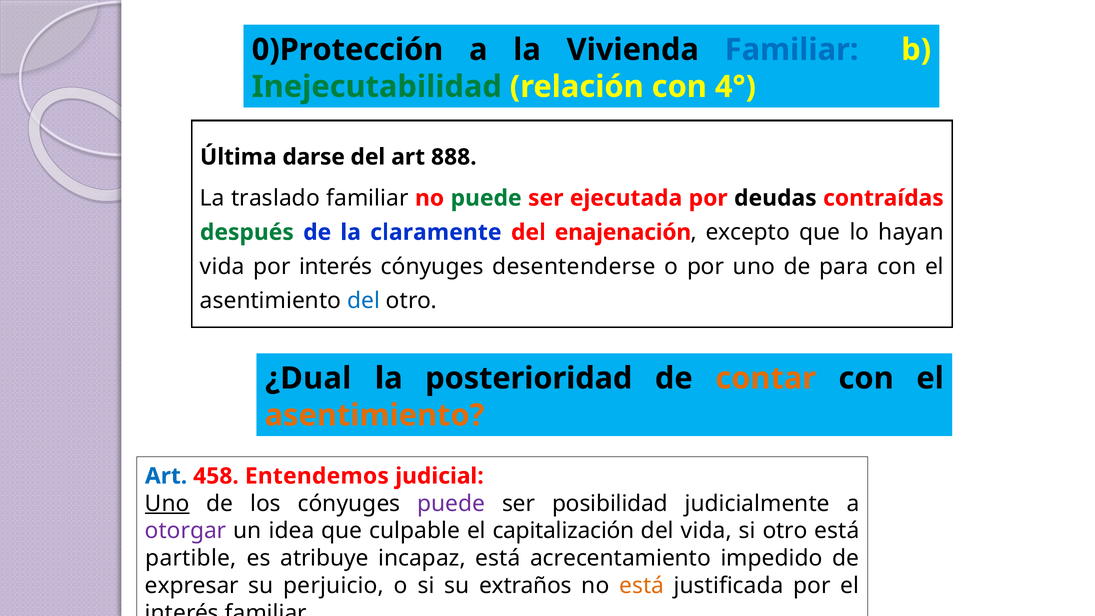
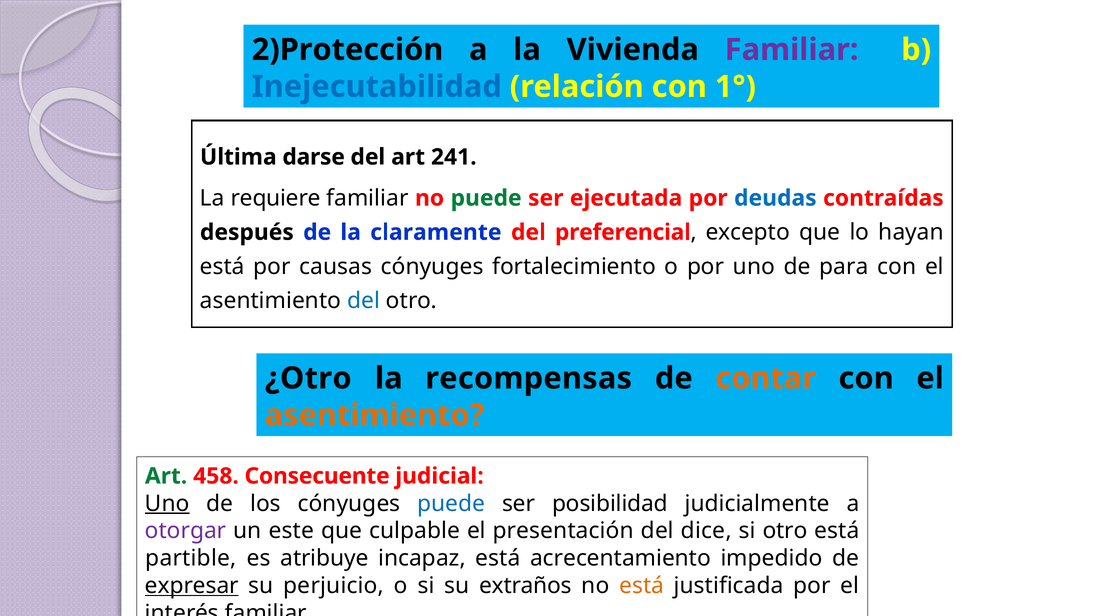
0)Protección: 0)Protección -> 2)Protección
Familiar at (792, 50) colour: blue -> purple
Inejecutabilidad colour: green -> blue
4°: 4° -> 1°
888: 888 -> 241
traslado: traslado -> requiere
deudas colour: black -> blue
después colour: green -> black
enajenación: enajenación -> preferencial
vida at (222, 267): vida -> está
por interés: interés -> causas
desentenderse: desentenderse -> fortalecimiento
¿Dual: ¿Dual -> ¿Otro
posterioridad: posterioridad -> recompensas
Art at (166, 476) colour: blue -> green
Entendemos: Entendemos -> Consecuente
puede at (451, 503) colour: purple -> blue
idea: idea -> este
capitalización: capitalización -> presentación
del vida: vida -> dice
expresar underline: none -> present
